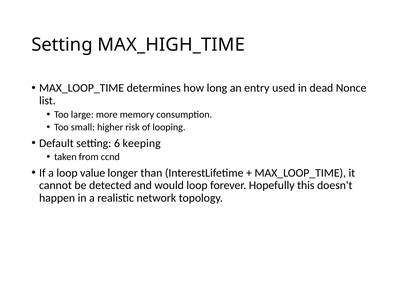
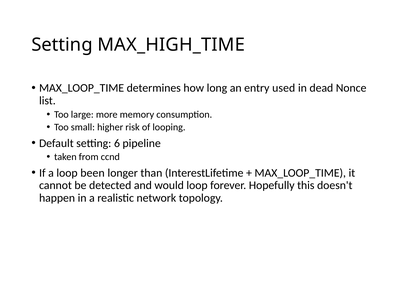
keeping: keeping -> pipeline
value: value -> been
